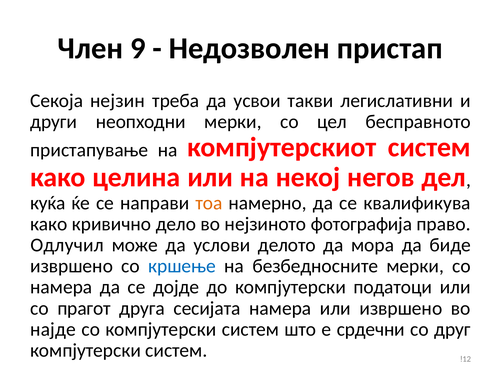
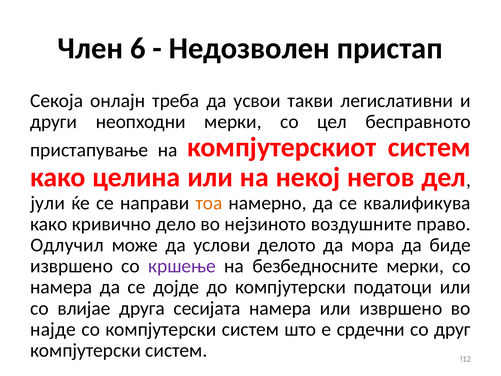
9: 9 -> 6
нејзин: нејзин -> онлајн
куќа: куќа -> јули
фотографија: фотографија -> воздушните
кршење colour: blue -> purple
прагот: прагот -> влијае
